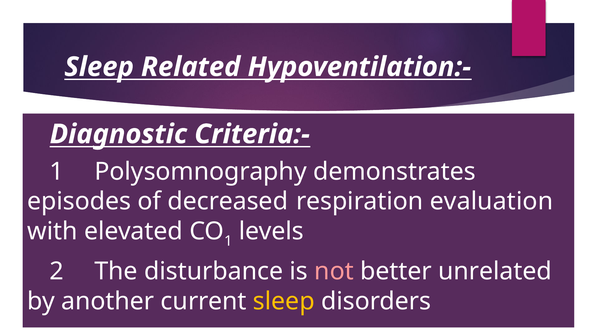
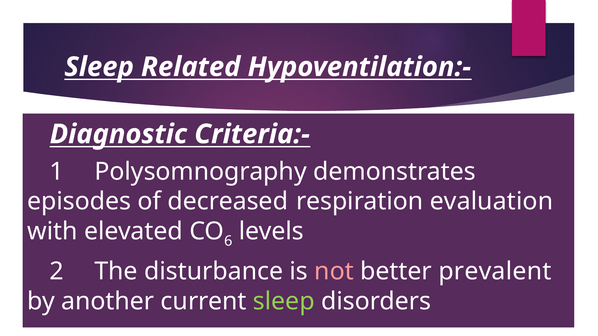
1 at (228, 241): 1 -> 6
unrelated: unrelated -> prevalent
sleep at (284, 302) colour: yellow -> light green
